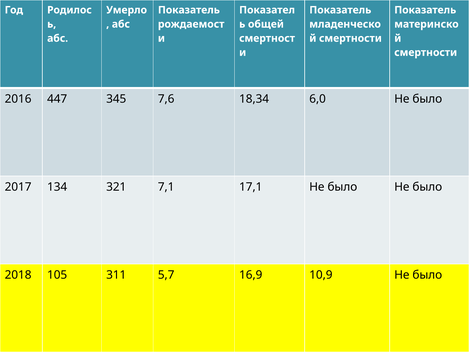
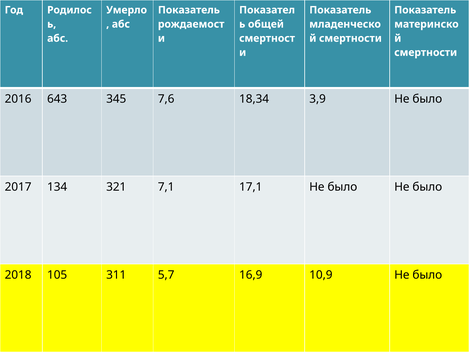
447: 447 -> 643
6,0: 6,0 -> 3,9
